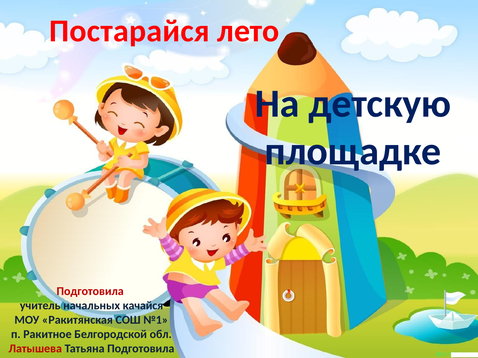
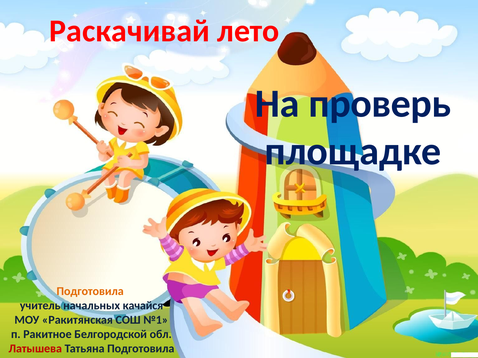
Постарайся: Постарайся -> Раскачивай
детскую: детскую -> проверь
Подготовила at (90, 292) colour: red -> orange
